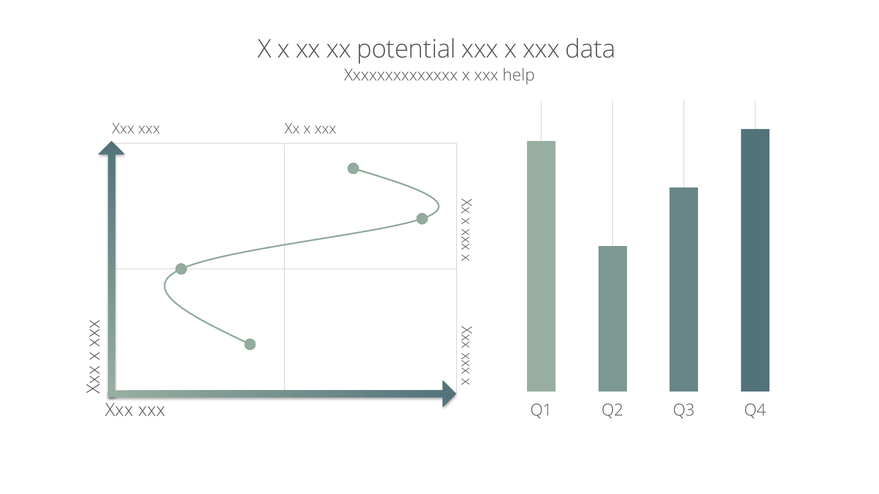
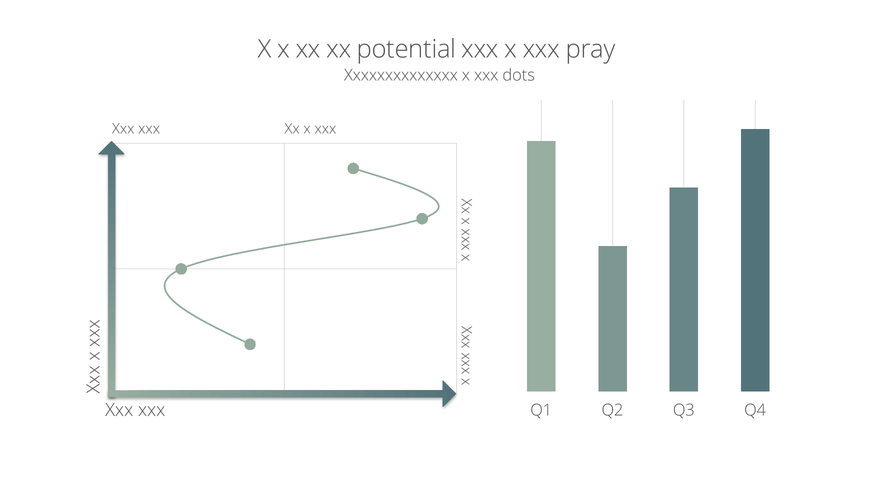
data: data -> pray
help: help -> dots
